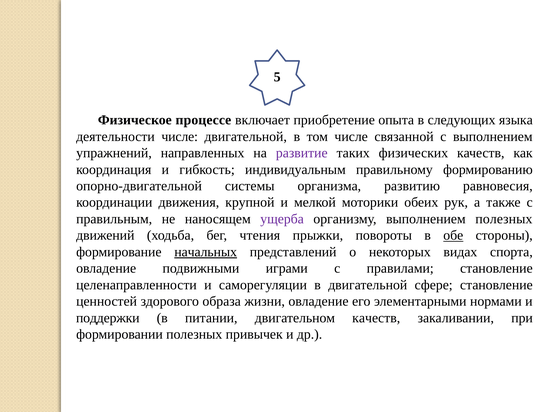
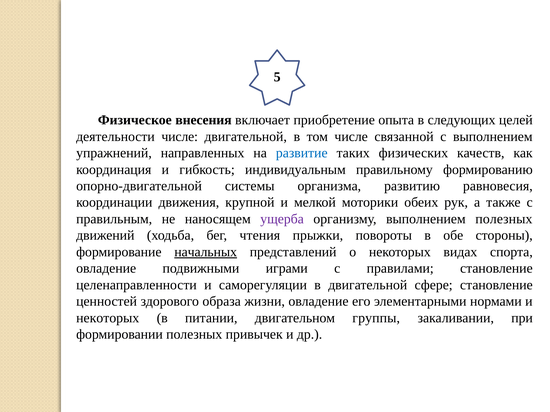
процессе: процессе -> внесения
языка: языка -> целей
развитие colour: purple -> blue
обе underline: present -> none
поддержки at (108, 318): поддержки -> некоторых
двигательном качеств: качеств -> группы
